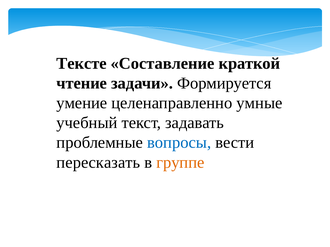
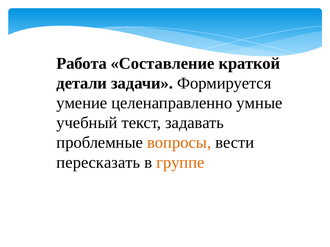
Тексте: Тексте -> Работа
чтение: чтение -> детали
вопросы colour: blue -> orange
